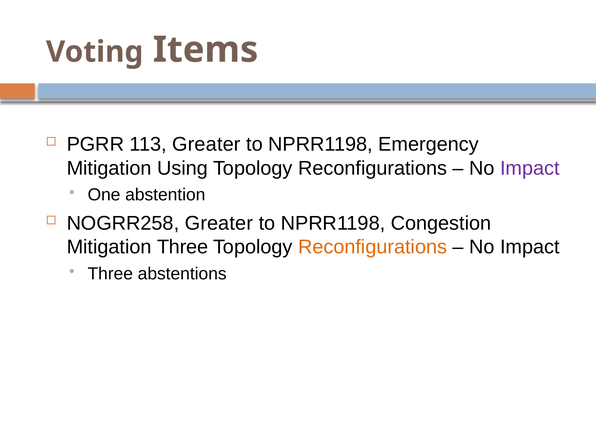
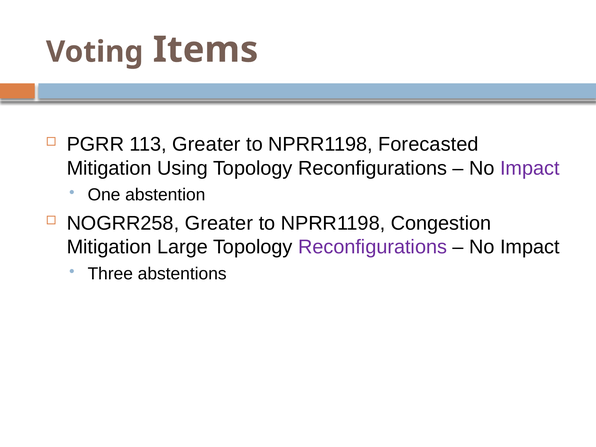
Emergency: Emergency -> Forecasted
Mitigation Three: Three -> Large
Reconfigurations at (373, 247) colour: orange -> purple
